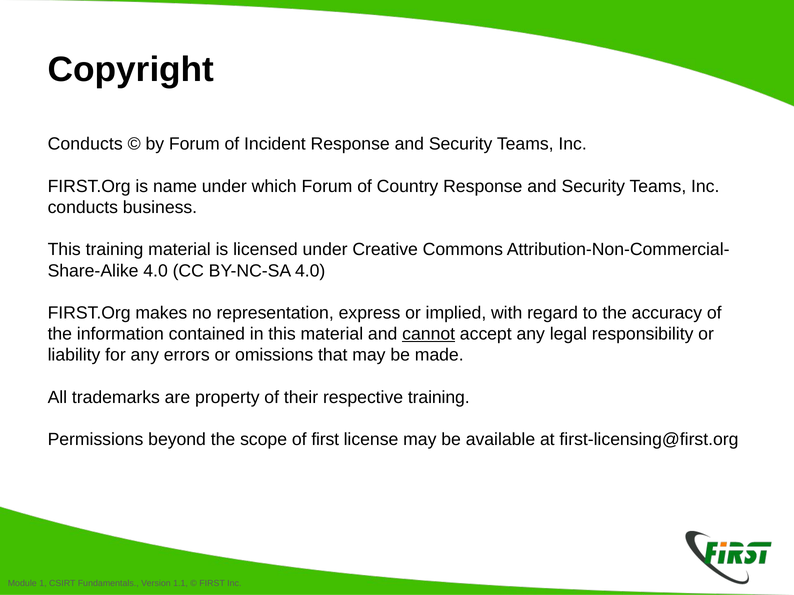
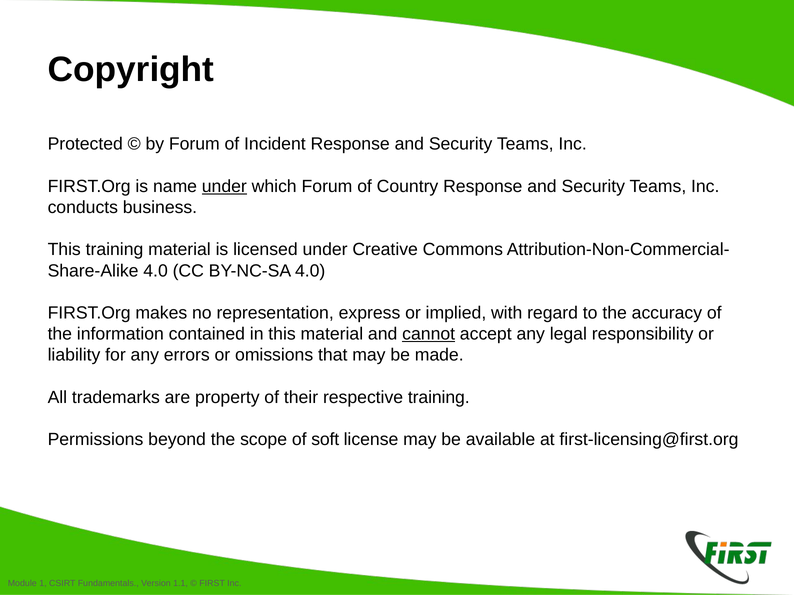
Conducts at (85, 144): Conducts -> Protected
under at (224, 186) underline: none -> present
of first: first -> soft
